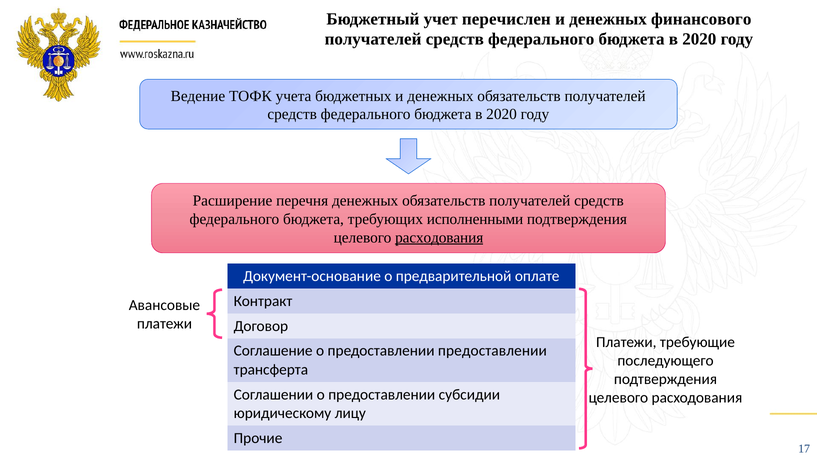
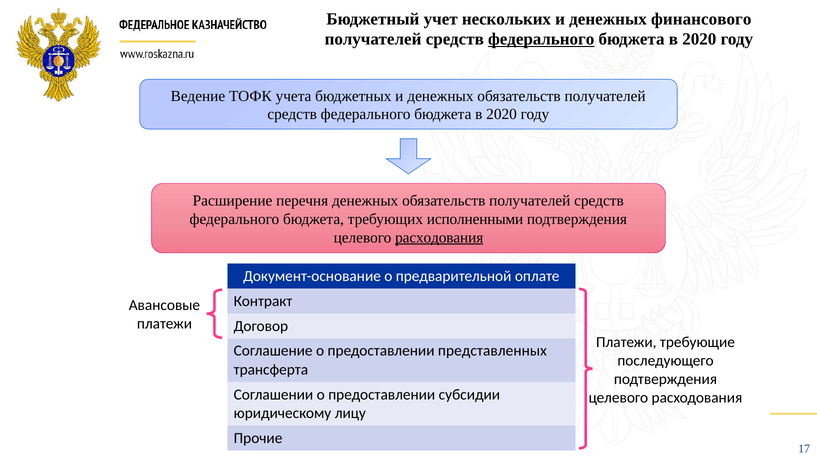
перечислен: перечислен -> нескольких
федерального at (541, 39) underline: none -> present
предоставлении предоставлении: предоставлении -> представленных
